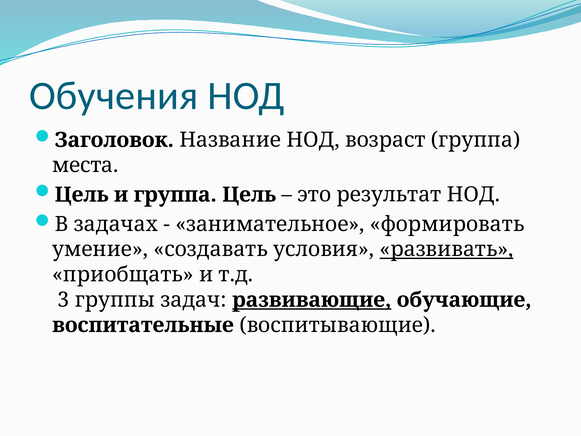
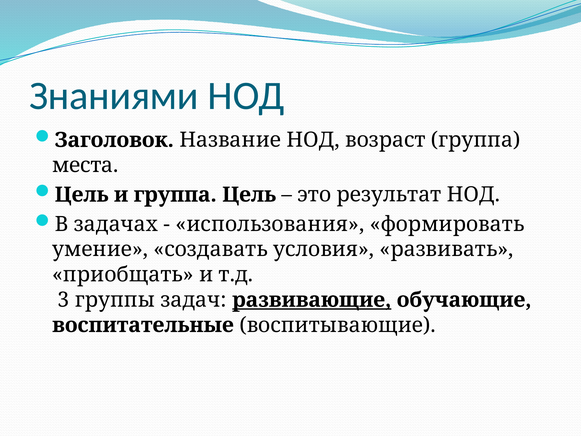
Обучения: Обучения -> Знаниями
занимательное: занимательное -> использования
развивать underline: present -> none
